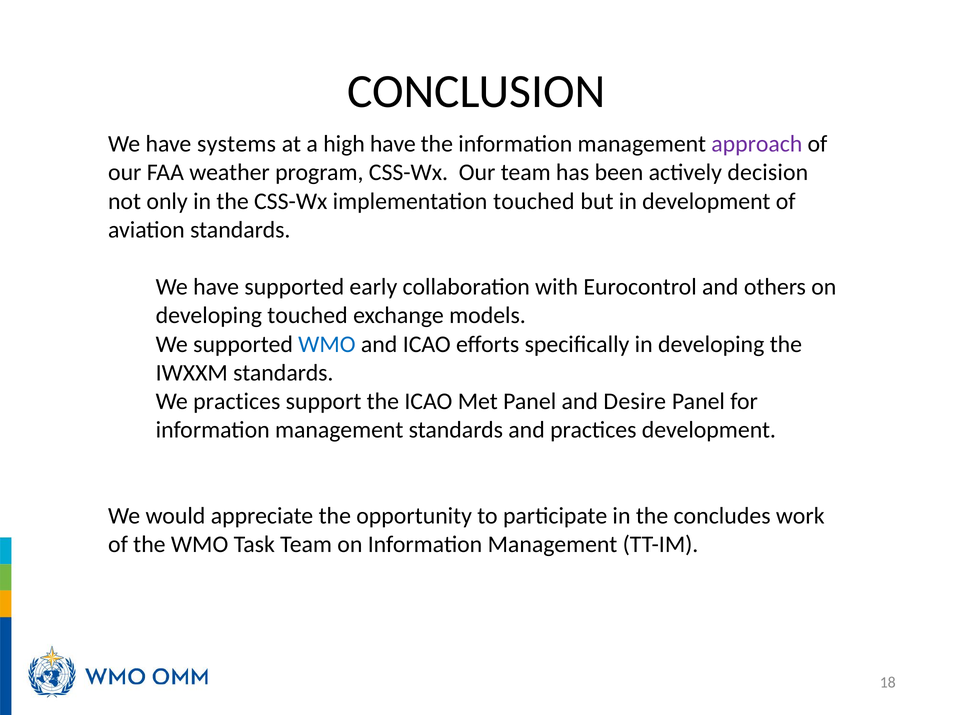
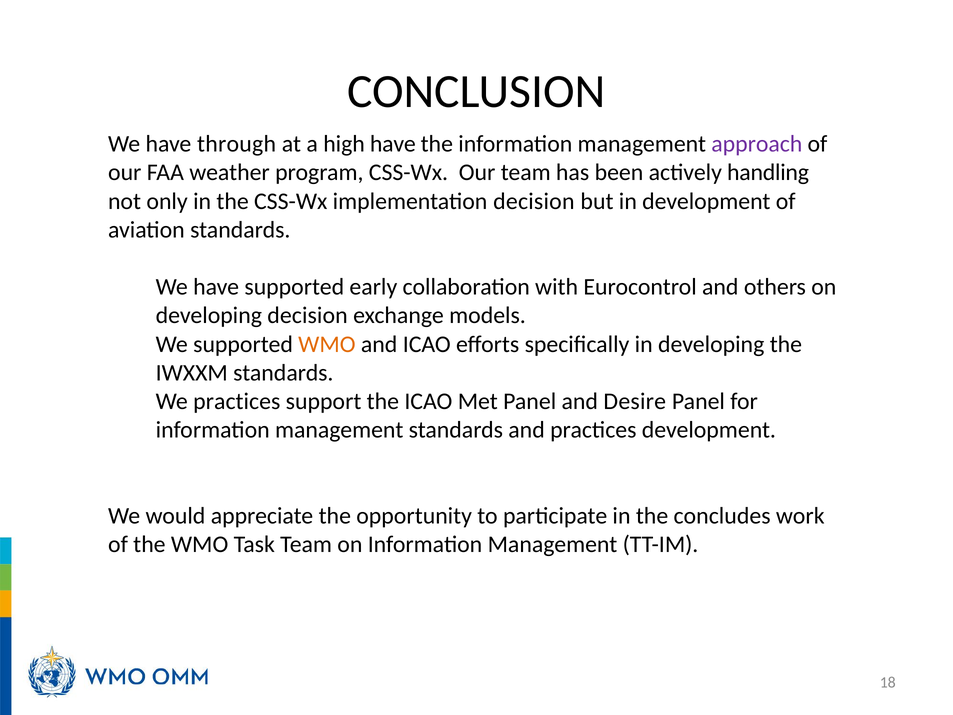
systems: systems -> through
decision: decision -> handling
implementation touched: touched -> decision
developing touched: touched -> decision
WMO at (327, 344) colour: blue -> orange
